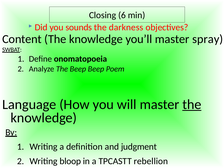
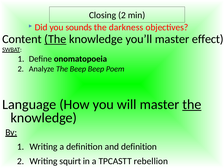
Closing 6: 6 -> 2
The at (55, 39) underline: none -> present
spray: spray -> effect
and judgment: judgment -> definition
bloop: bloop -> squirt
